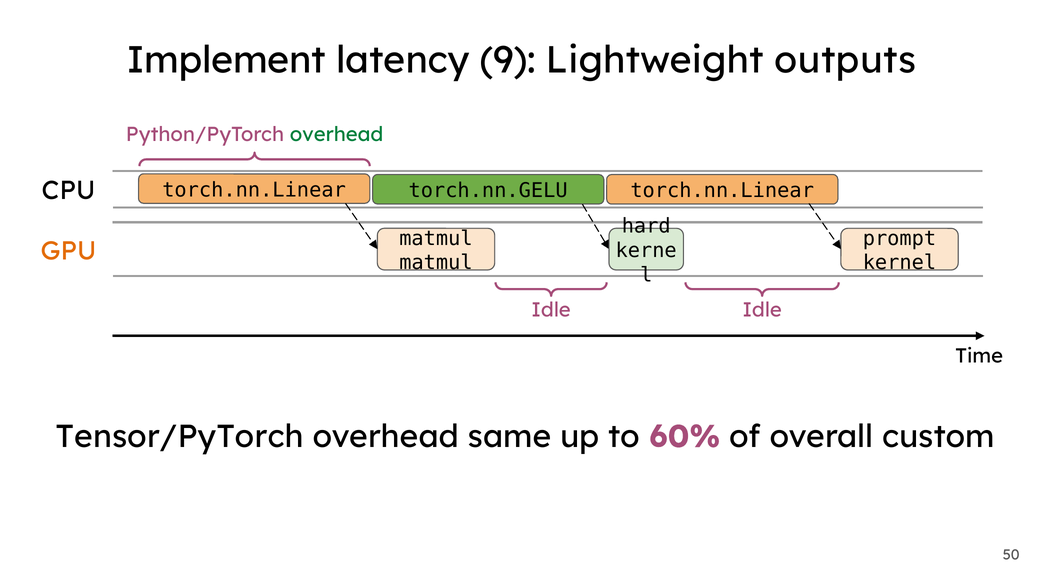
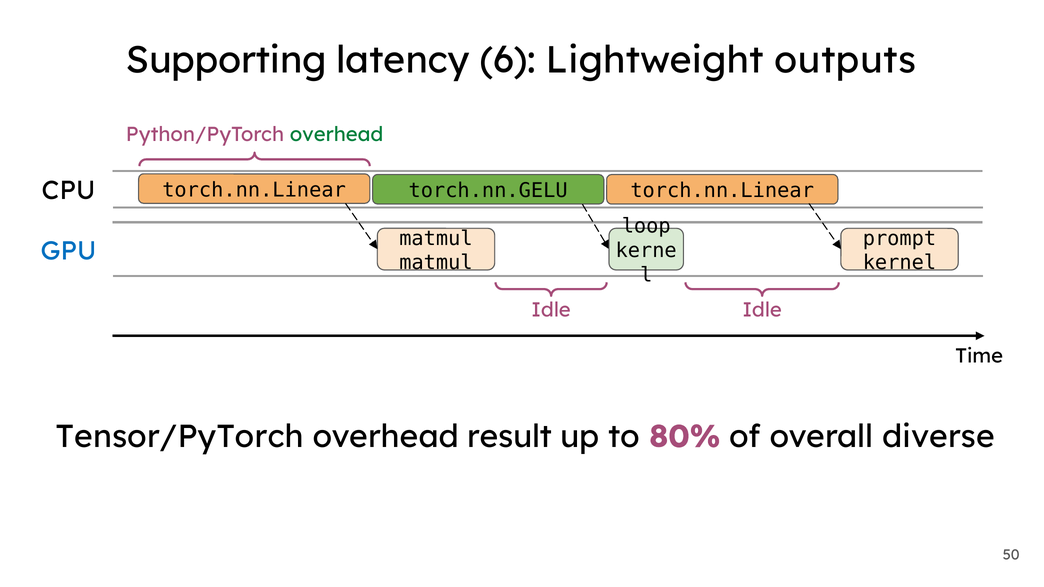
Implement: Implement -> Supporting
9: 9 -> 6
hard: hard -> loop
GPU colour: orange -> blue
same: same -> result
60%: 60% -> 80%
custom: custom -> diverse
